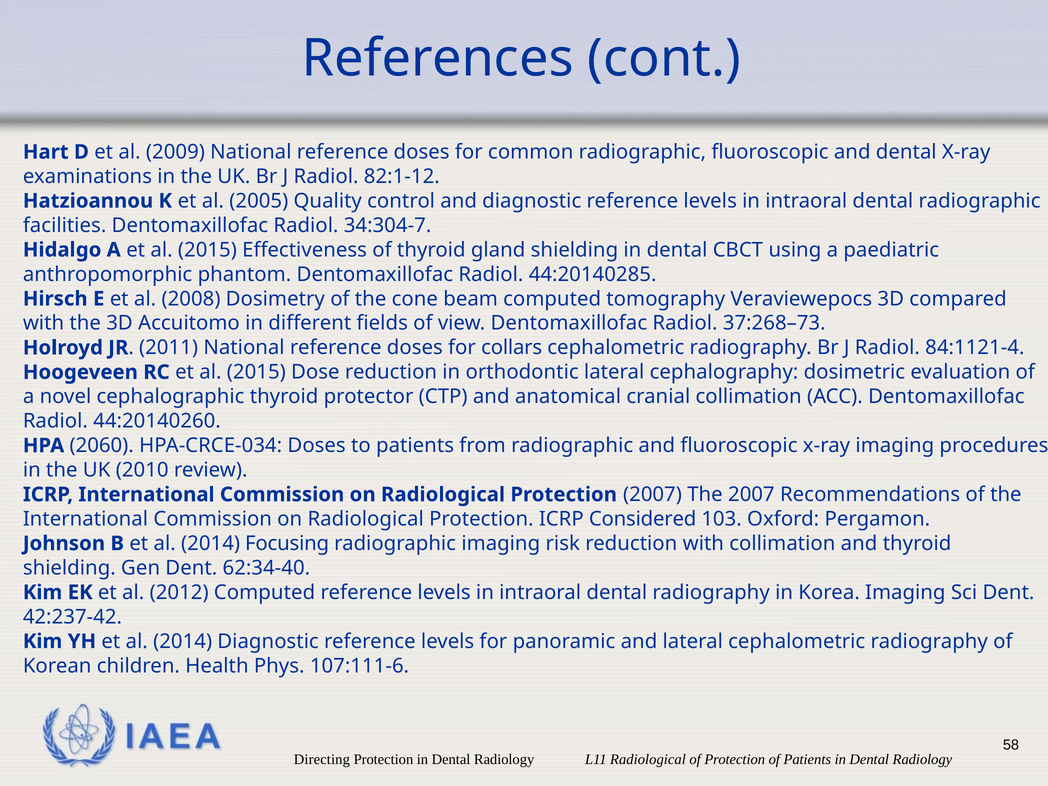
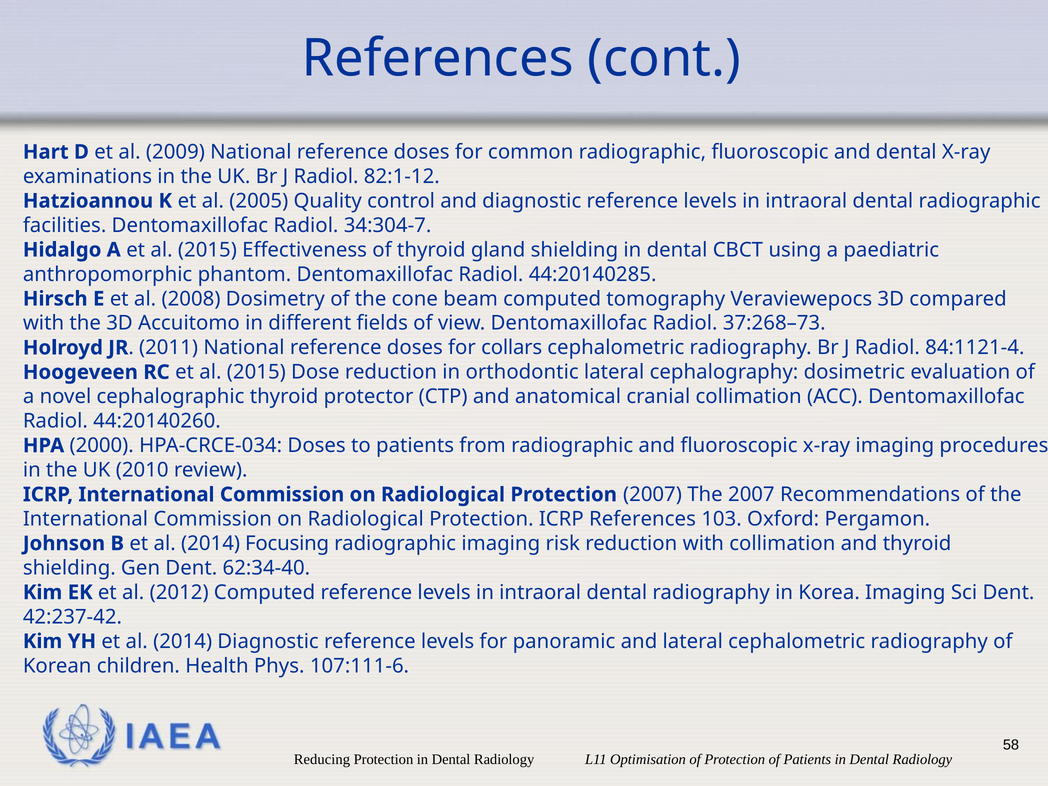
2060: 2060 -> 2000
ICRP Considered: Considered -> References
Directing: Directing -> Reducing
L11 Radiological: Radiological -> Optimisation
